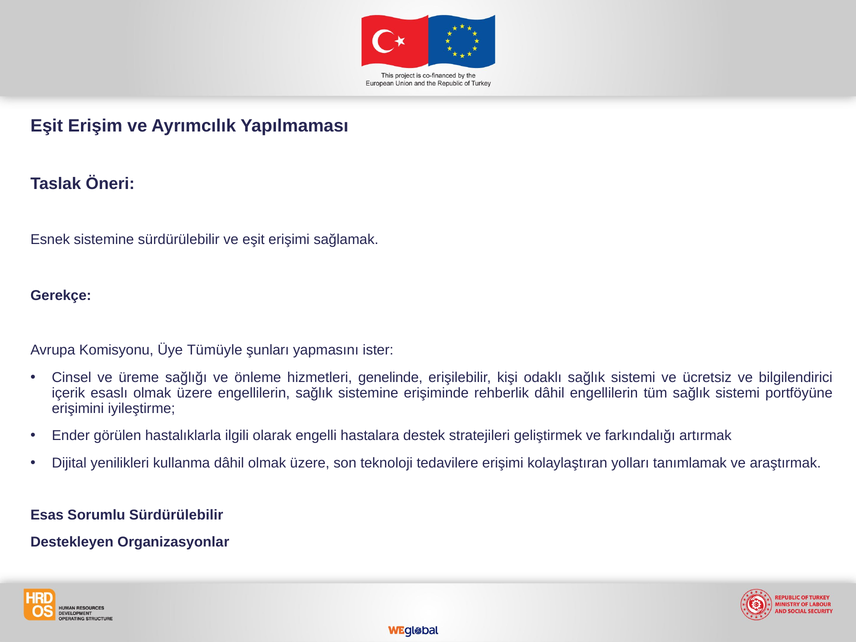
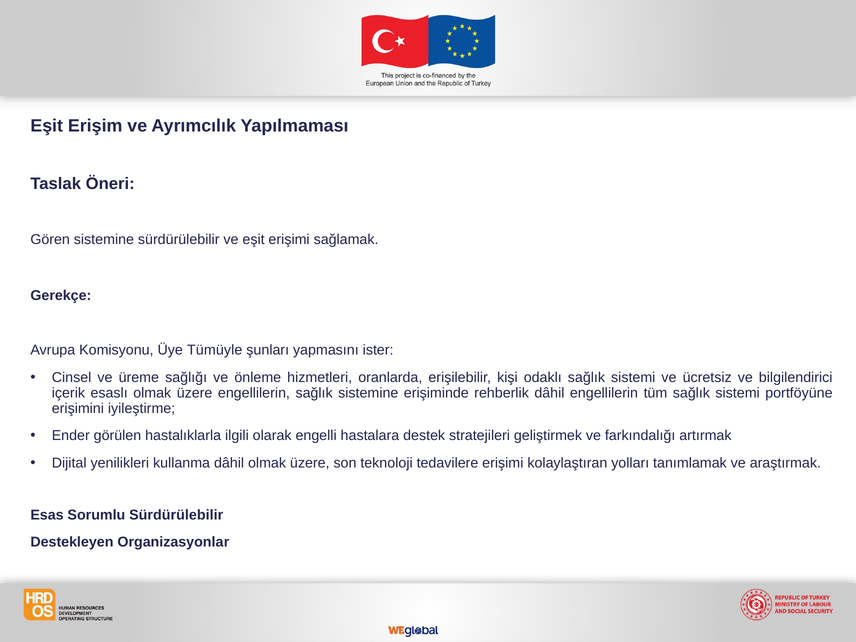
Esnek: Esnek -> Gören
genelinde: genelinde -> oranlarda
